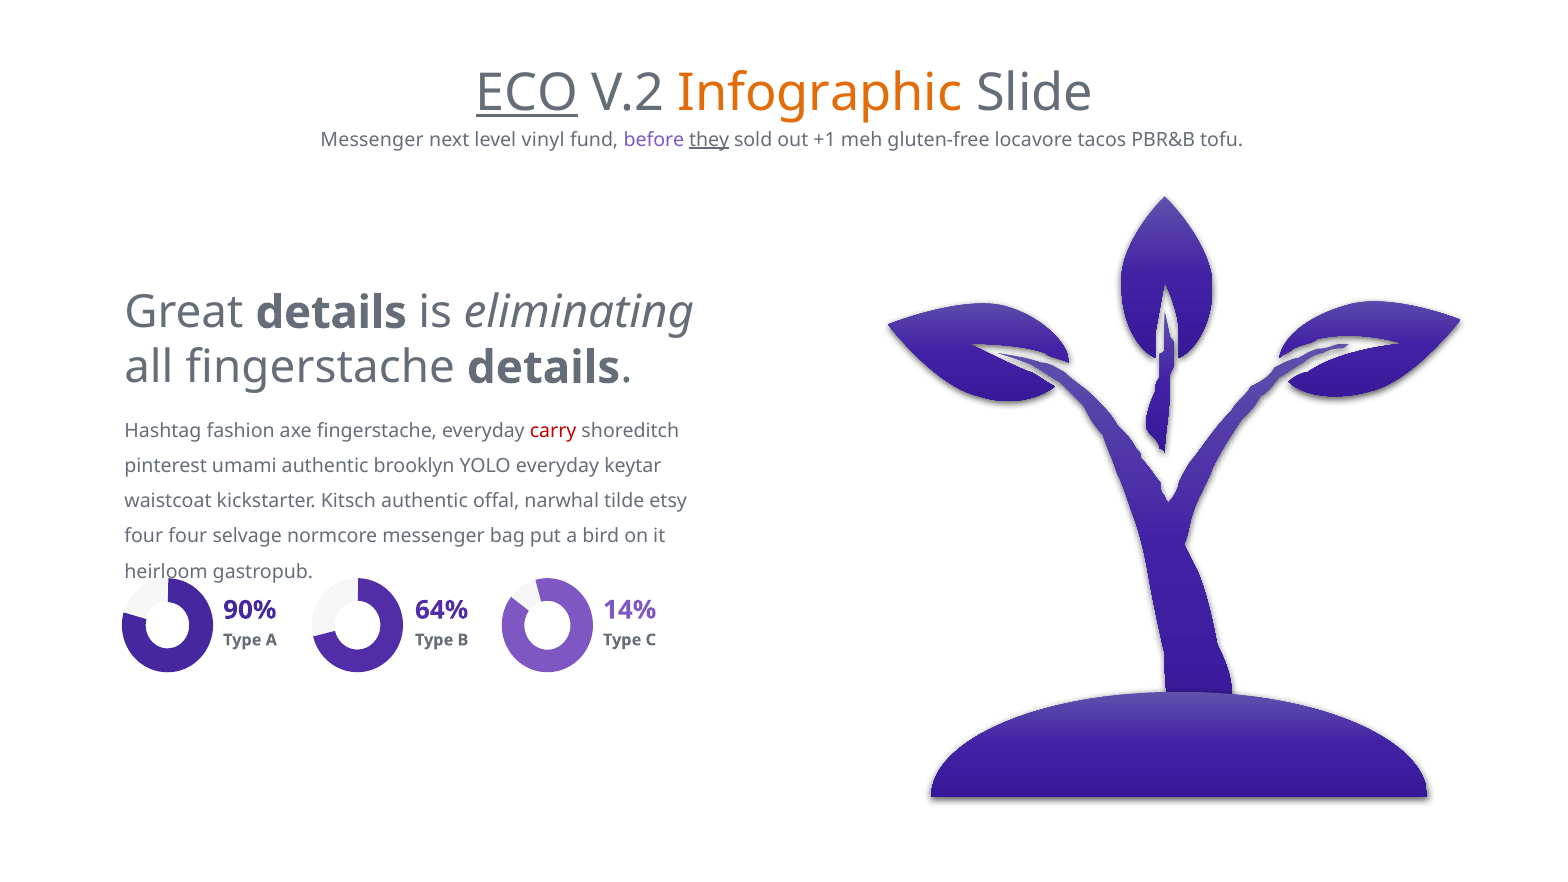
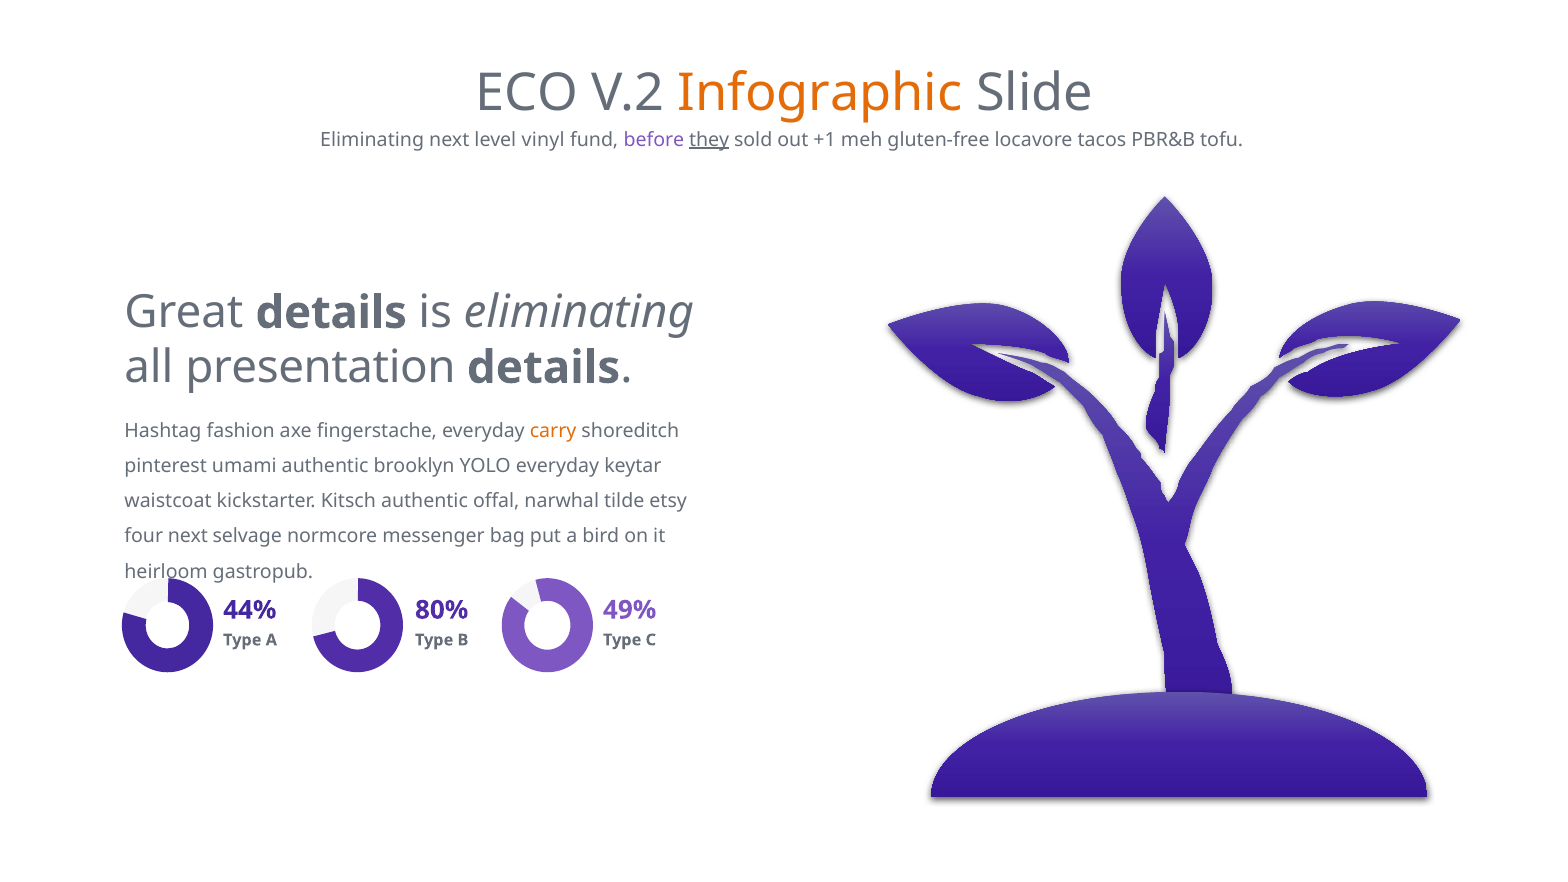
ECO underline: present -> none
Messenger at (372, 140): Messenger -> Eliminating
all fingerstache: fingerstache -> presentation
carry colour: red -> orange
four four: four -> next
14%: 14% -> 49%
90%: 90% -> 44%
64%: 64% -> 80%
